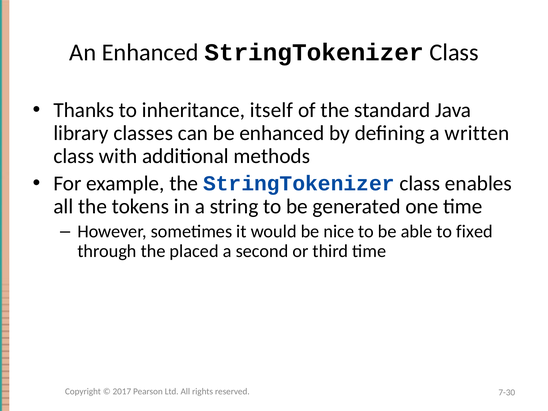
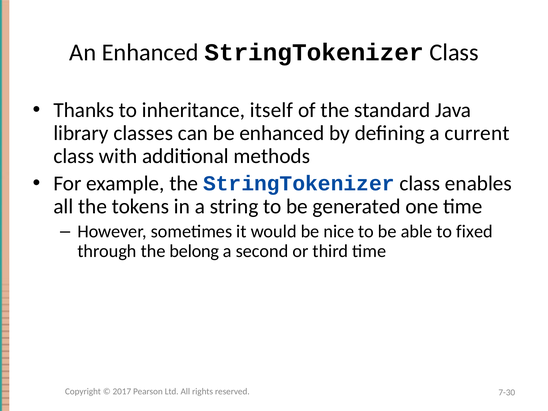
written: written -> current
placed: placed -> belong
